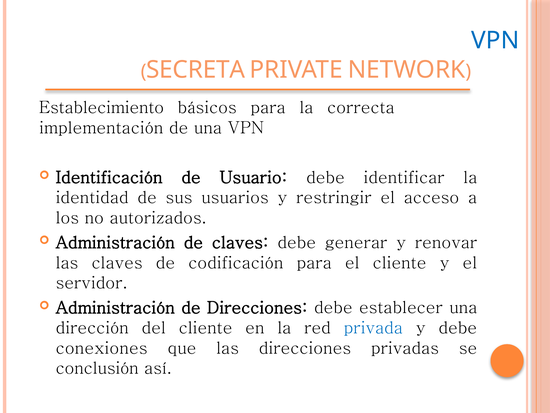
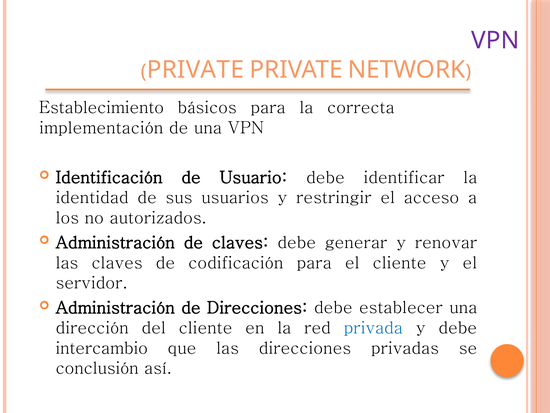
VPN at (495, 40) colour: blue -> purple
SECRETA at (196, 70): SECRETA -> PRIVATE
conexiones: conexiones -> intercambio
